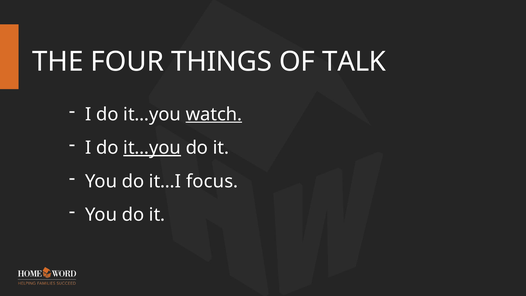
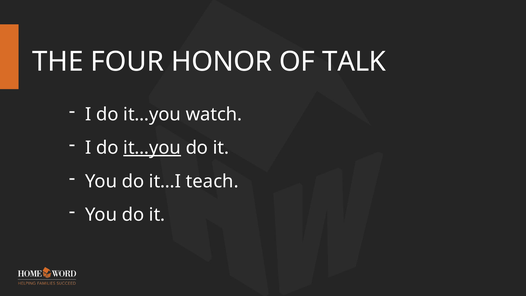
THINGS: THINGS -> HONOR
watch underline: present -> none
focus: focus -> teach
